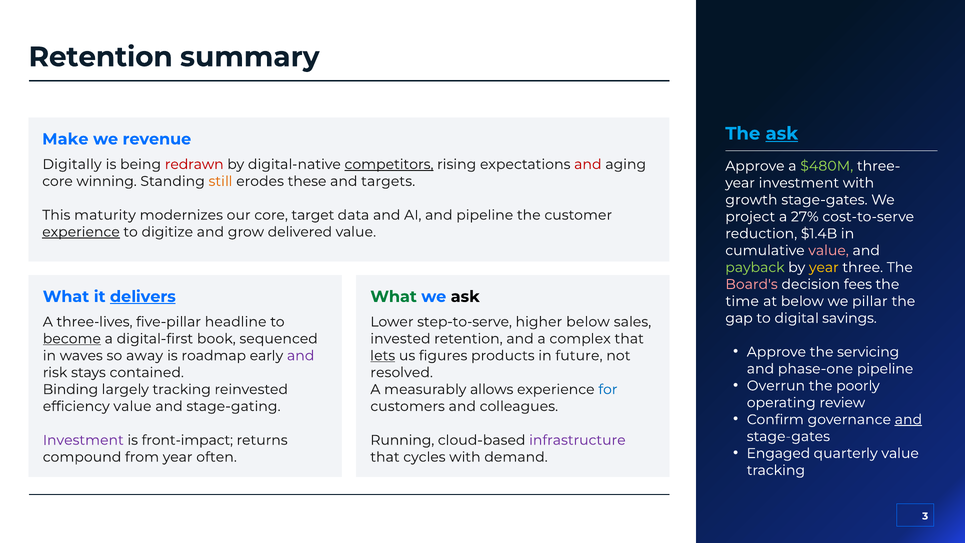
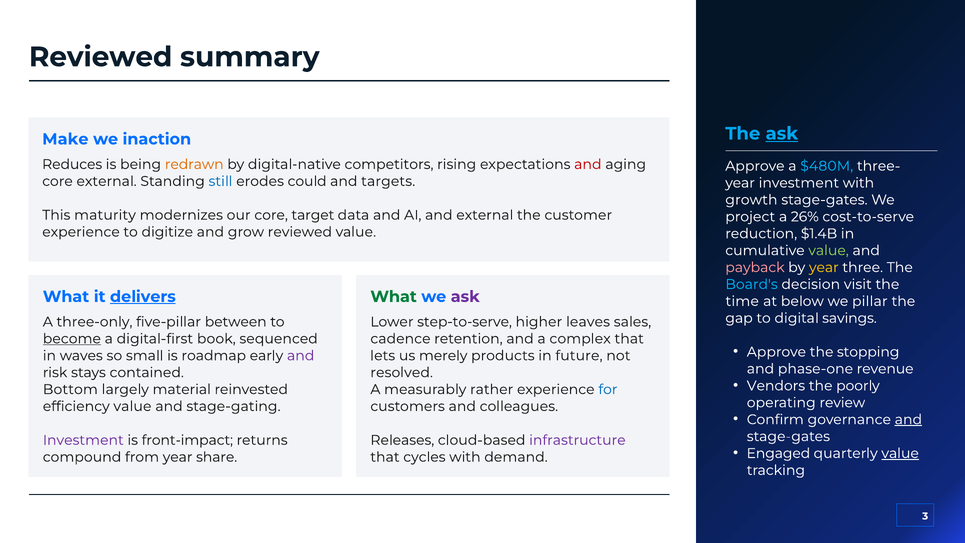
Retention at (101, 57): Retention -> Reviewed
revenue: revenue -> inaction
Digitally: Digitally -> Reduces
redrawn colour: red -> orange
competitors underline: present -> none
$480M colour: light green -> light blue
core winning: winning -> external
still colour: orange -> blue
these: these -> could
and pipeline: pipeline -> external
27%: 27% -> 26%
experience at (81, 232) underline: present -> none
grow delivered: delivered -> reviewed
value at (829, 250) colour: pink -> light green
payback colour: light green -> pink
Board's colour: pink -> light blue
fees: fees -> visit
ask at (465, 297) colour: black -> purple
three-lives: three-lives -> three-only
headline: headline -> between
higher below: below -> leaves
invested: invested -> cadence
servicing: servicing -> stopping
away: away -> small
lets underline: present -> none
figures: figures -> merely
phase-one pipeline: pipeline -> revenue
Overrun: Overrun -> Vendors
Binding: Binding -> Bottom
largely tracking: tracking -> material
allows: allows -> rather
Running: Running -> Releases
value at (900, 453) underline: none -> present
often: often -> share
